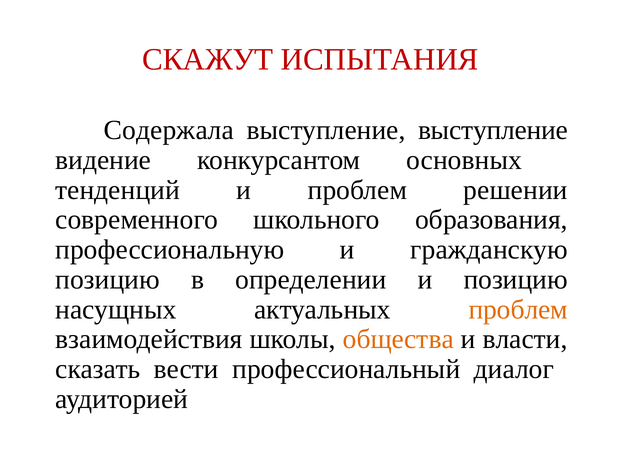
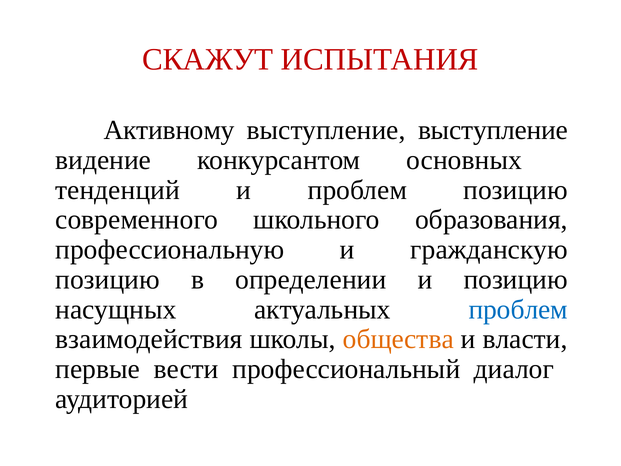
Содержала: Содержала -> Активному
проблем решении: решении -> позицию
проблем at (518, 309) colour: orange -> blue
сказать: сказать -> первые
